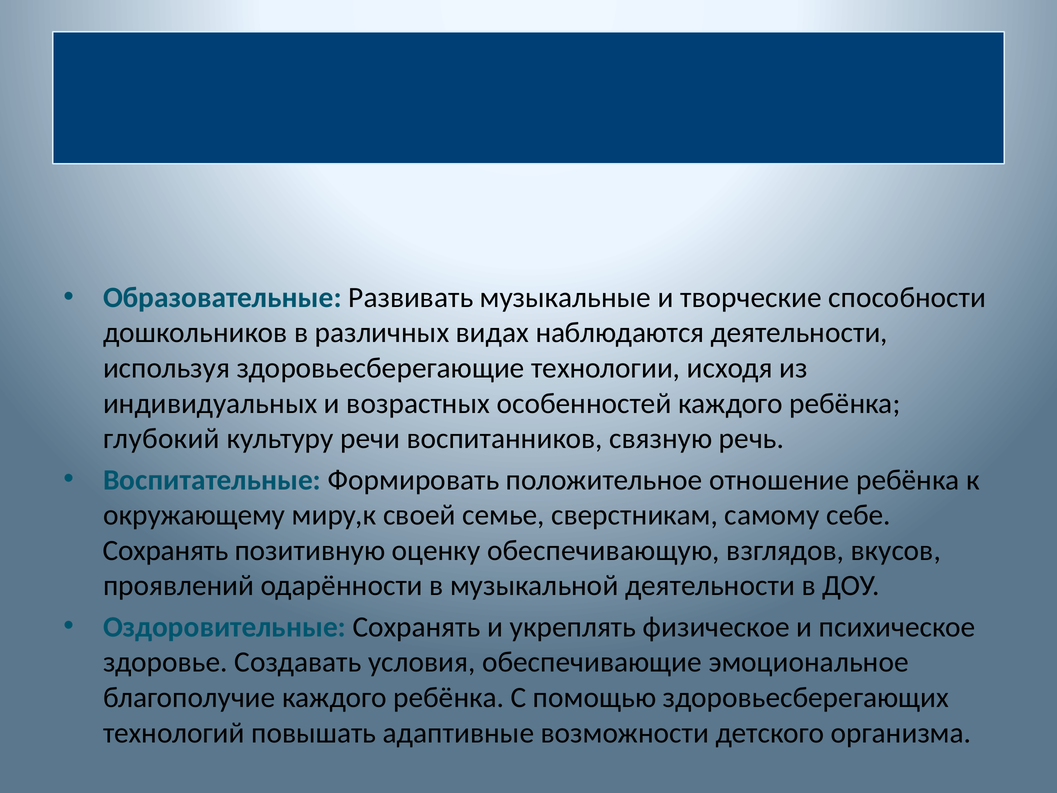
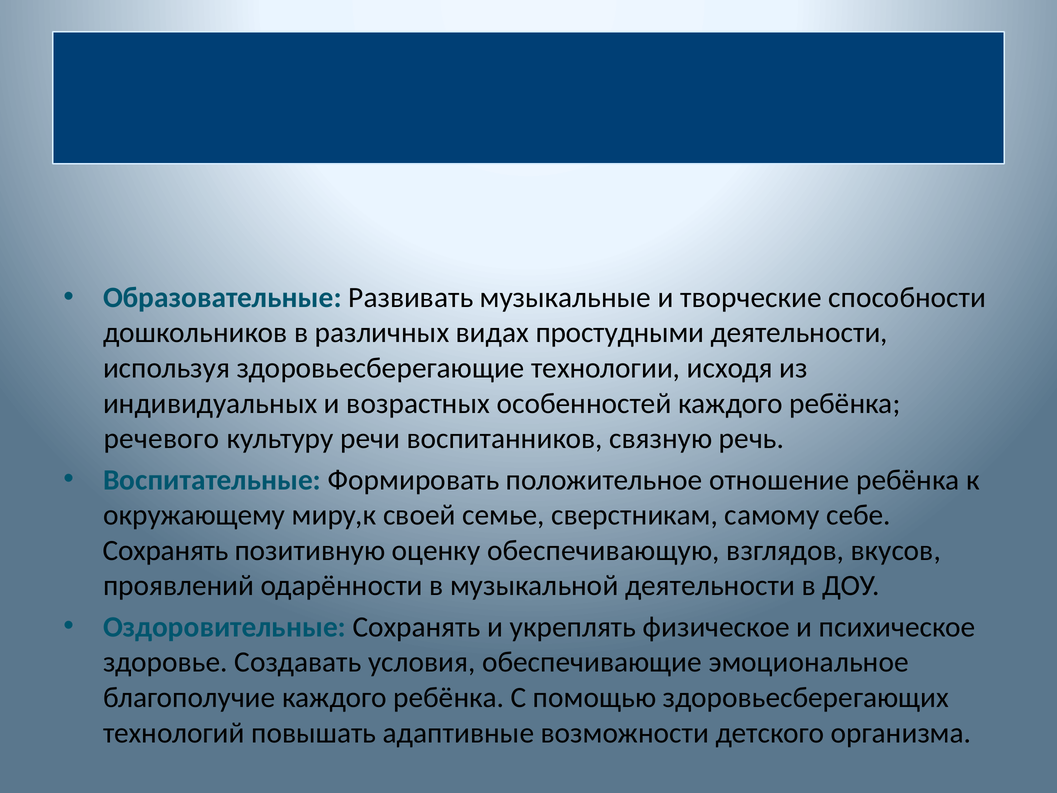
наблюдаются: наблюдаются -> простудными
глубокий: глубокий -> речевого
